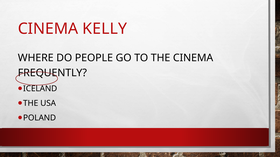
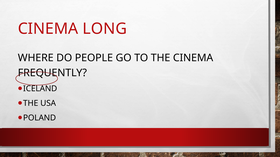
KELLY: KELLY -> LONG
